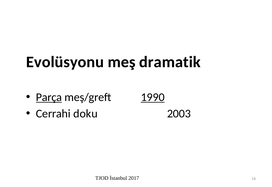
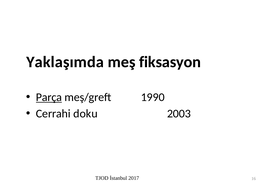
Evolüsyonu: Evolüsyonu -> Yaklaşımda
dramatik: dramatik -> fiksasyon
1990 underline: present -> none
